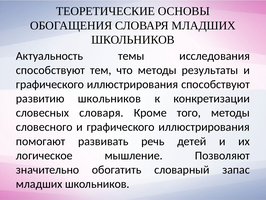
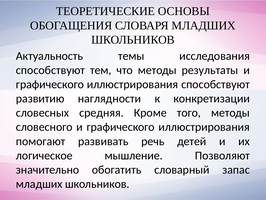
развитию школьников: школьников -> наглядности
словесных словаря: словаря -> средняя
